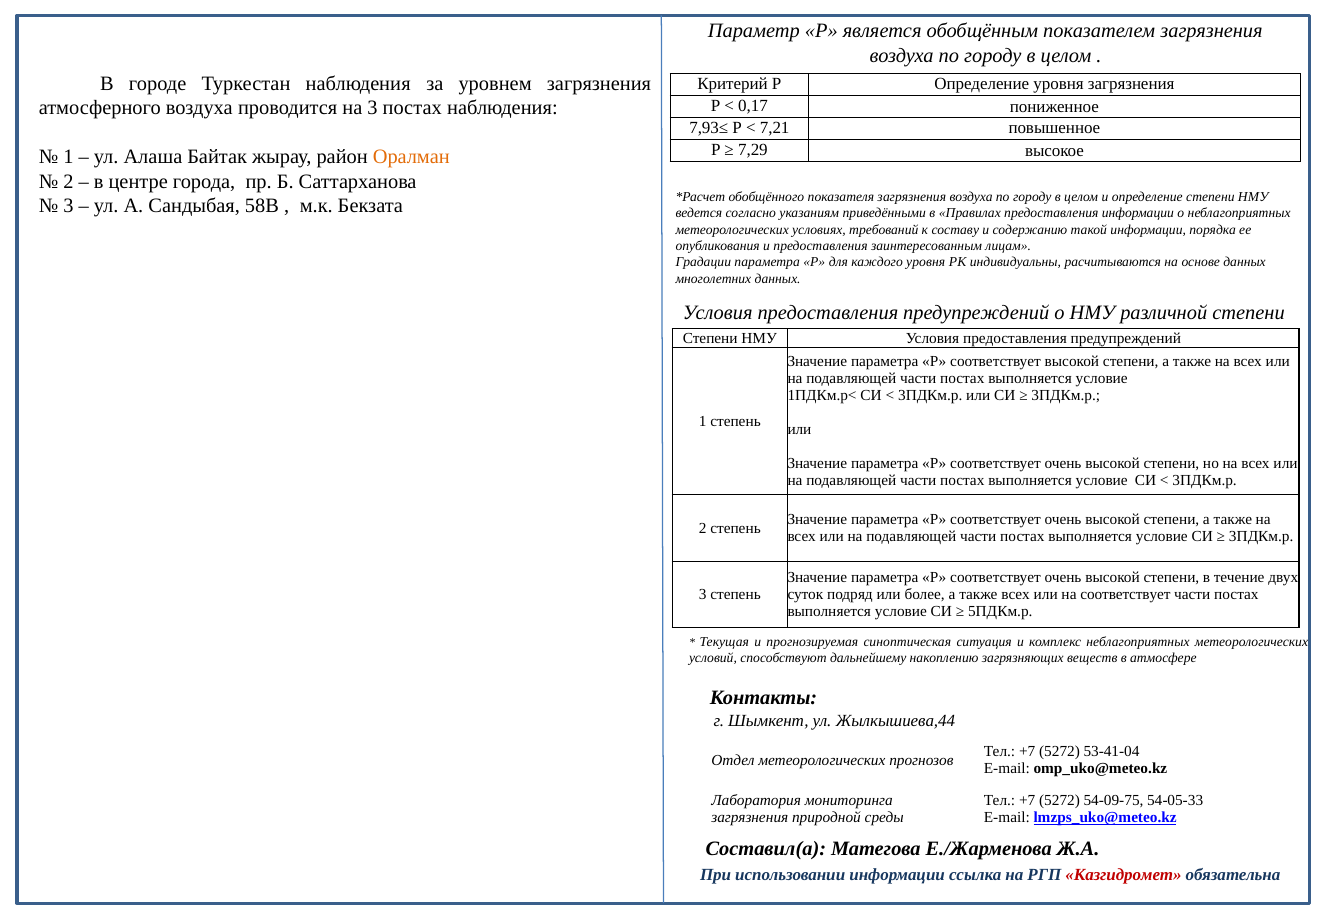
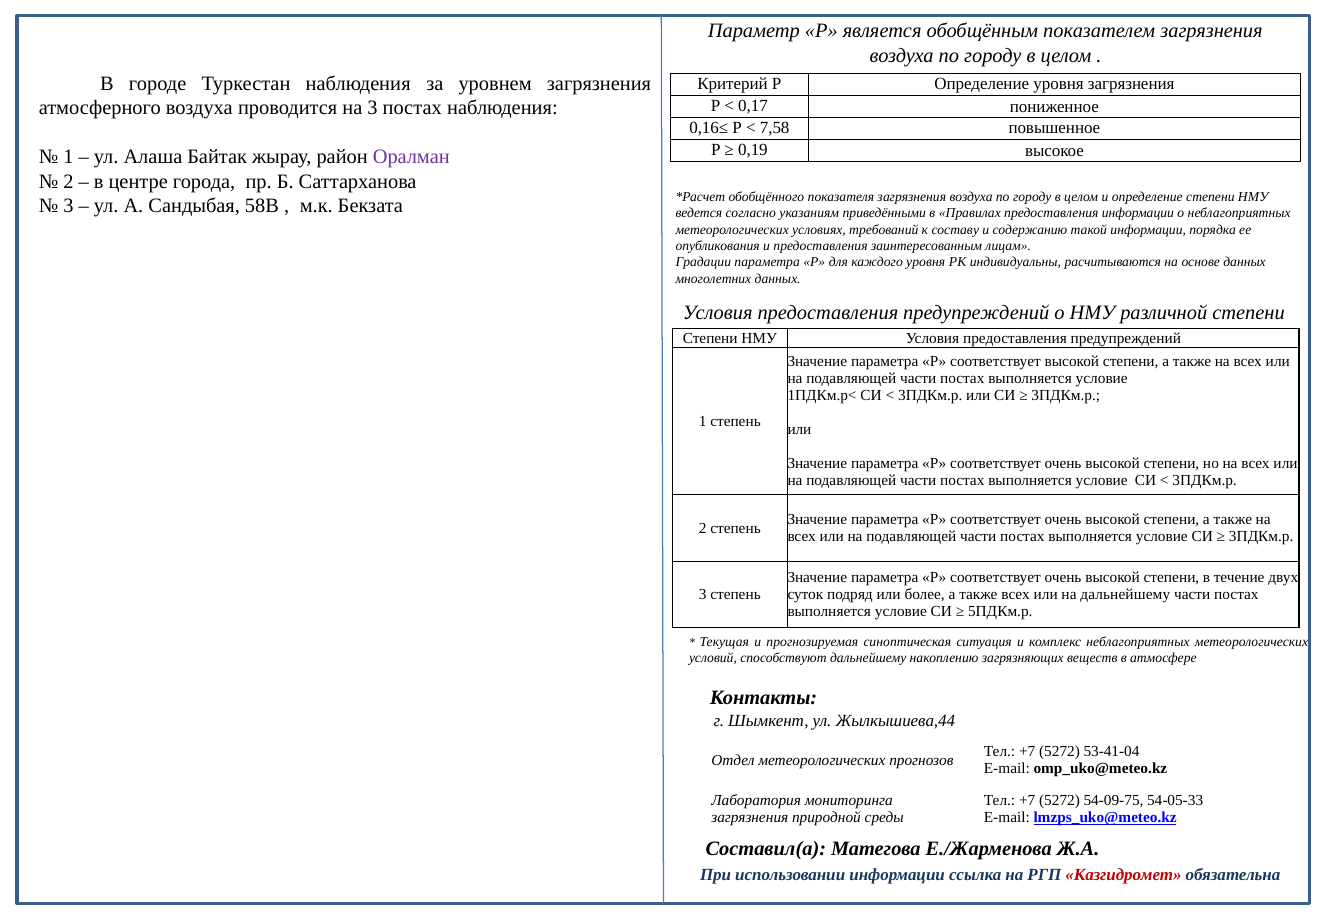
7,93≤: 7,93≤ -> 0,16≤
7,21: 7,21 -> 7,58
7,29: 7,29 -> 0,19
Оралман colour: orange -> purple
на соответствует: соответствует -> дальнейшему
